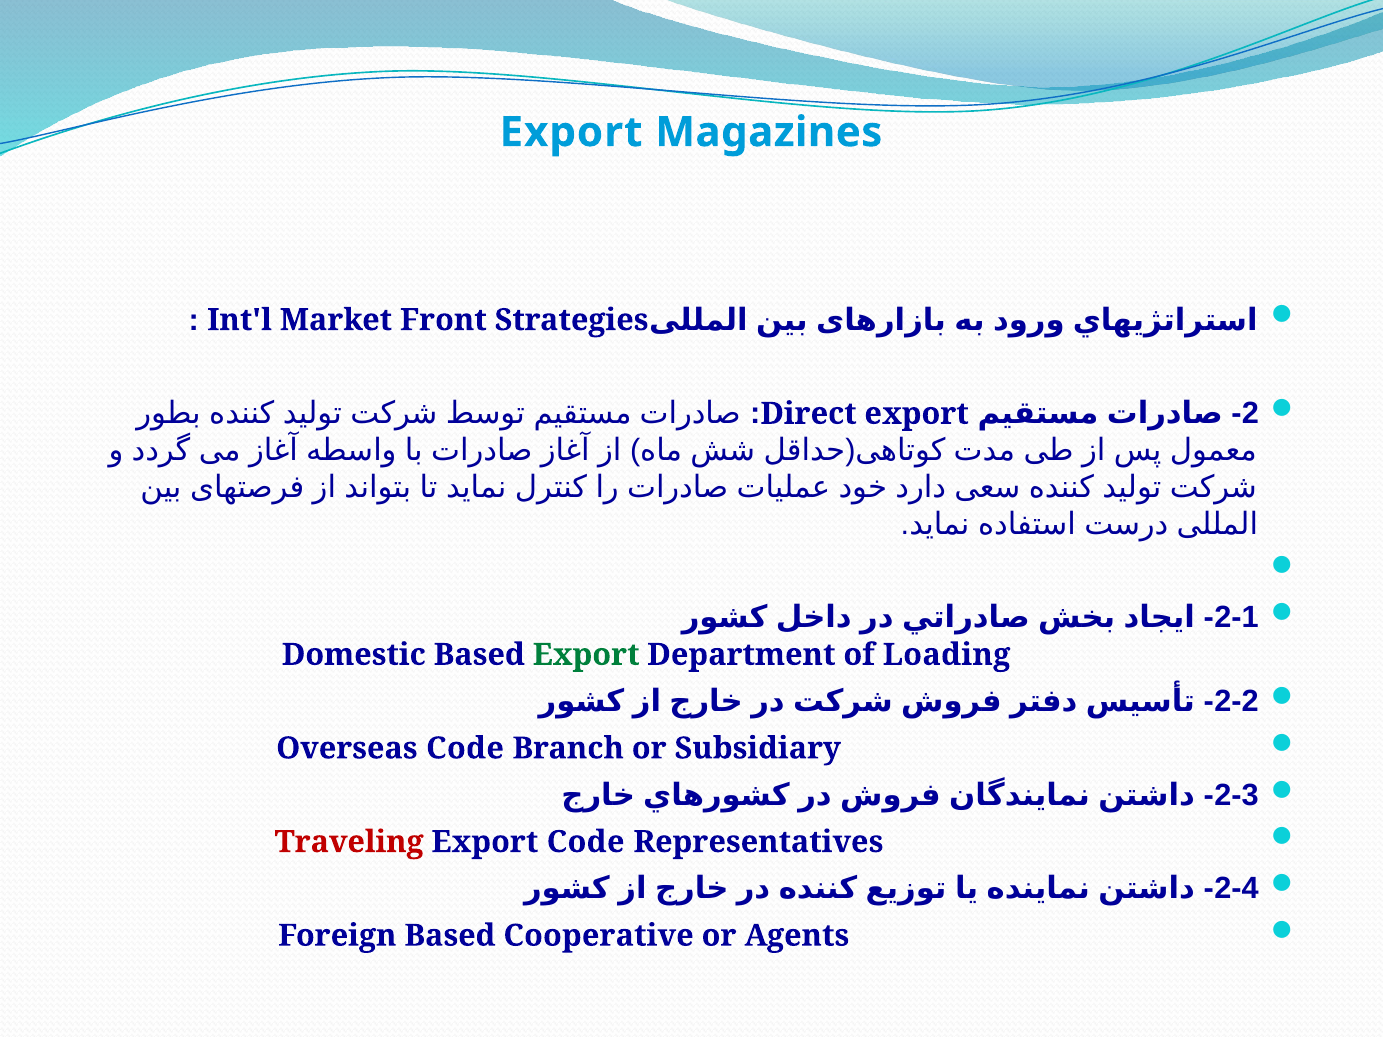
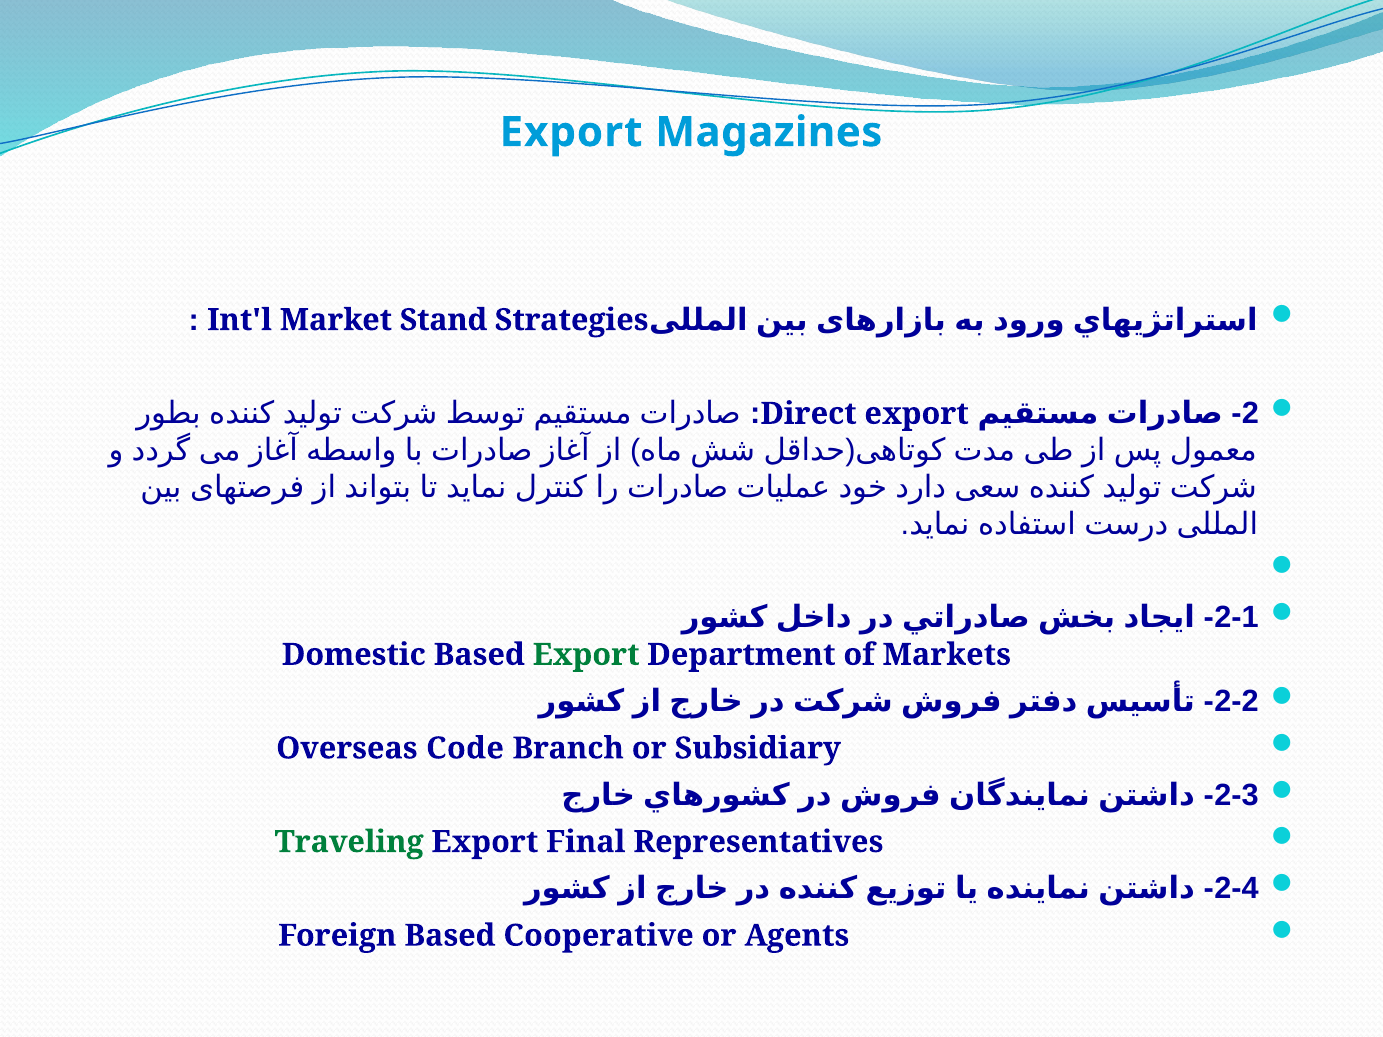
Front: Front -> Stand
Loading: Loading -> Markets
Traveling colour: red -> green
Export Code: Code -> Final
